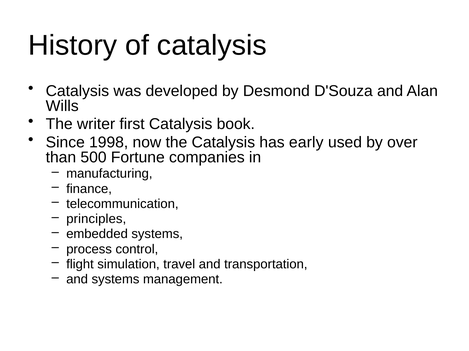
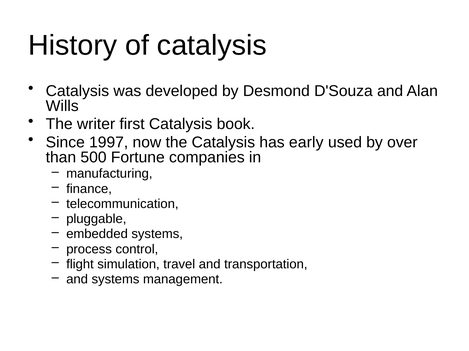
1998: 1998 -> 1997
principles: principles -> pluggable
